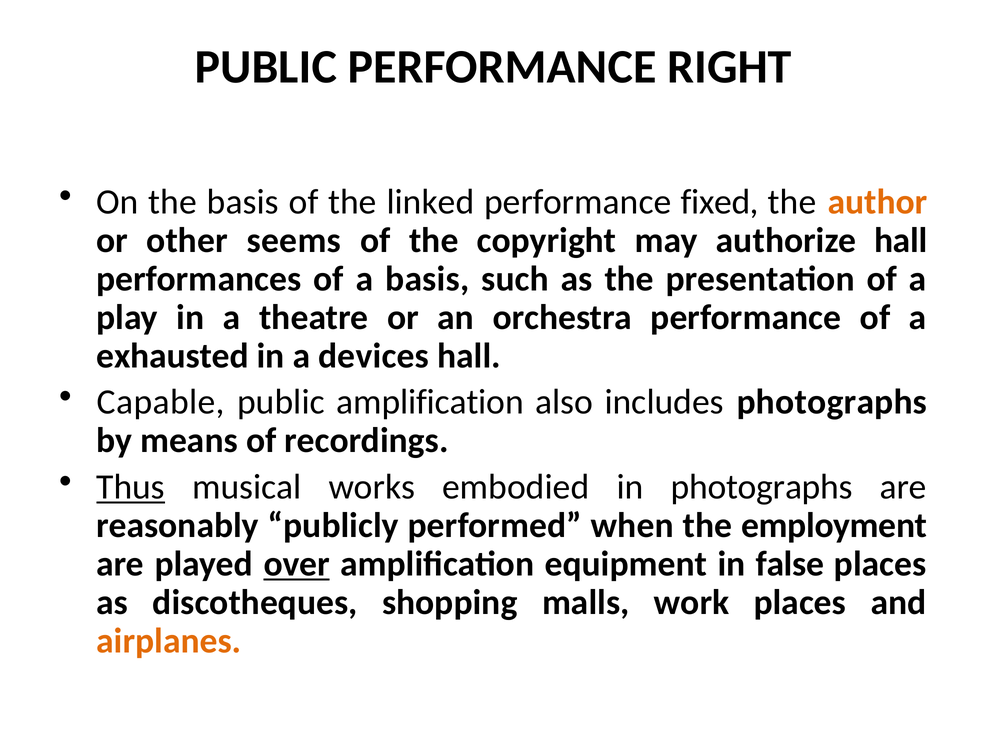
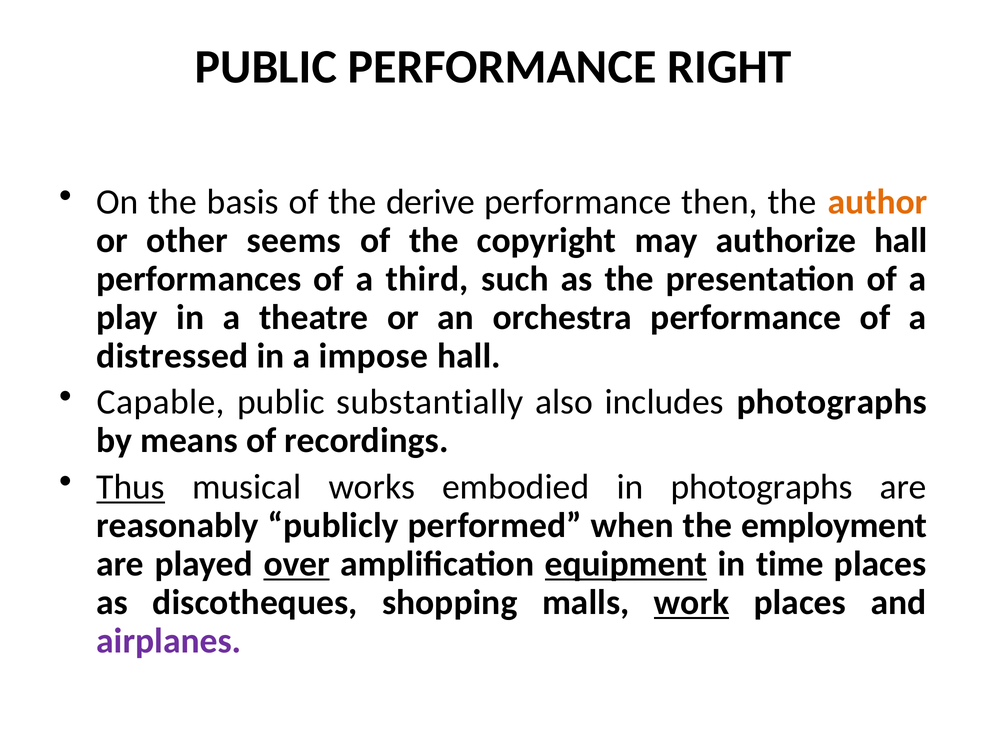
linked: linked -> derive
fixed: fixed -> then
a basis: basis -> third
exhausted: exhausted -> distressed
devices: devices -> impose
public amplification: amplification -> substantially
equipment underline: none -> present
false: false -> time
work underline: none -> present
airplanes colour: orange -> purple
